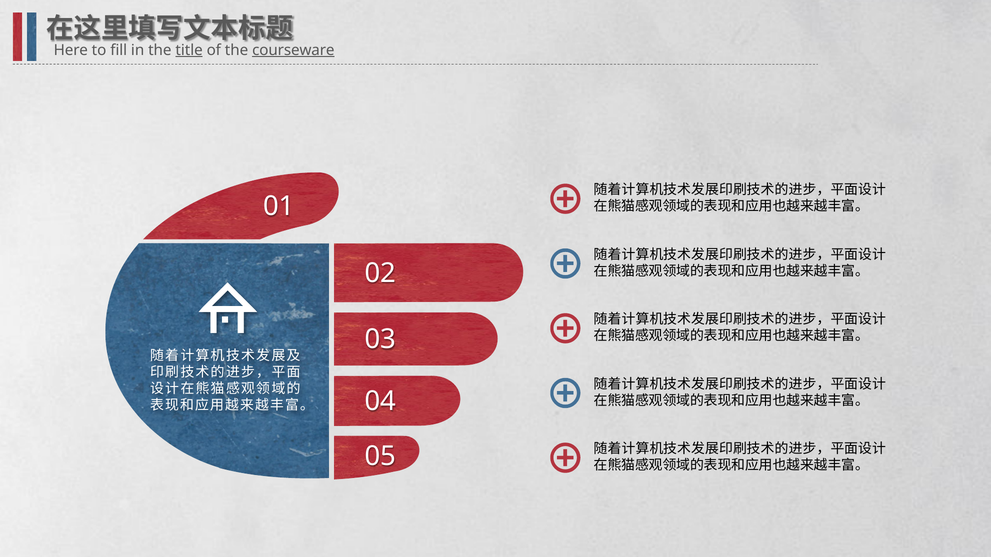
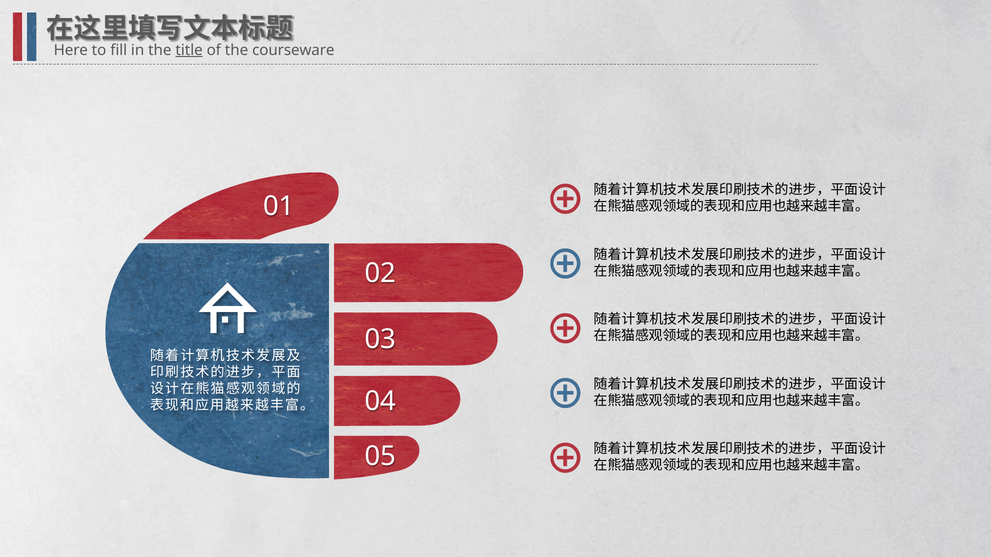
courseware underline: present -> none
